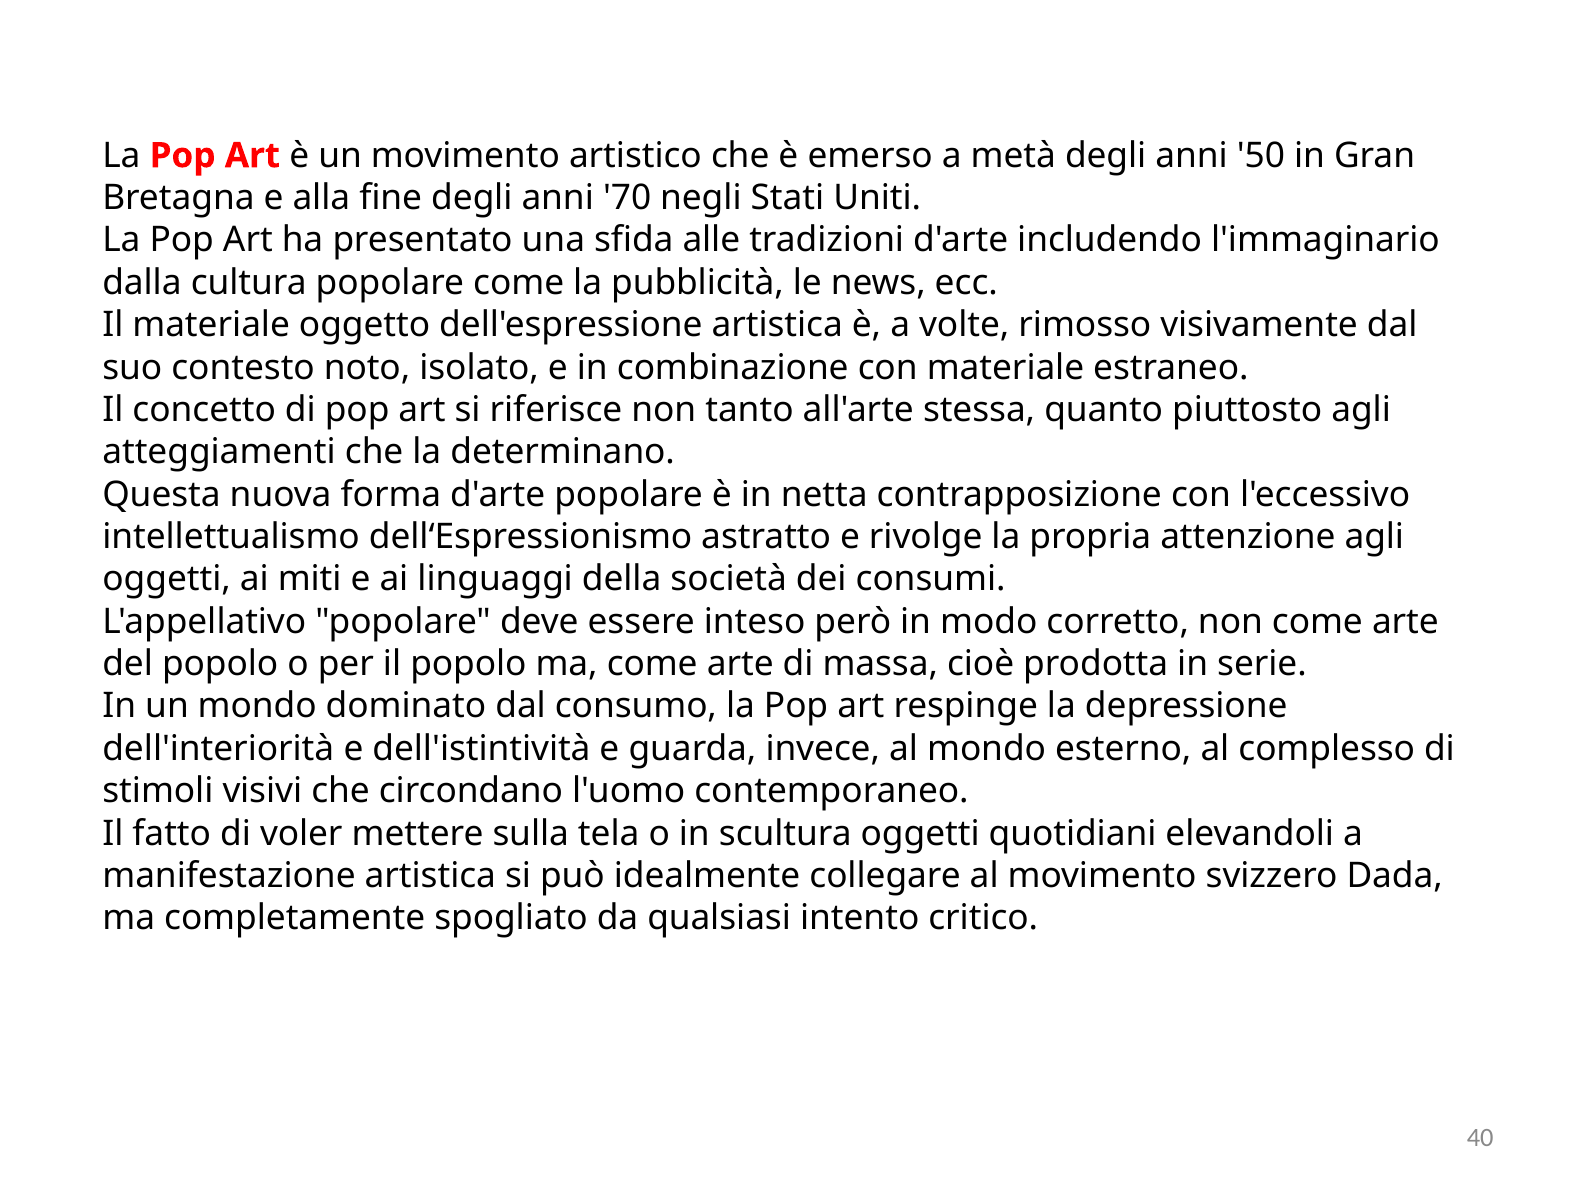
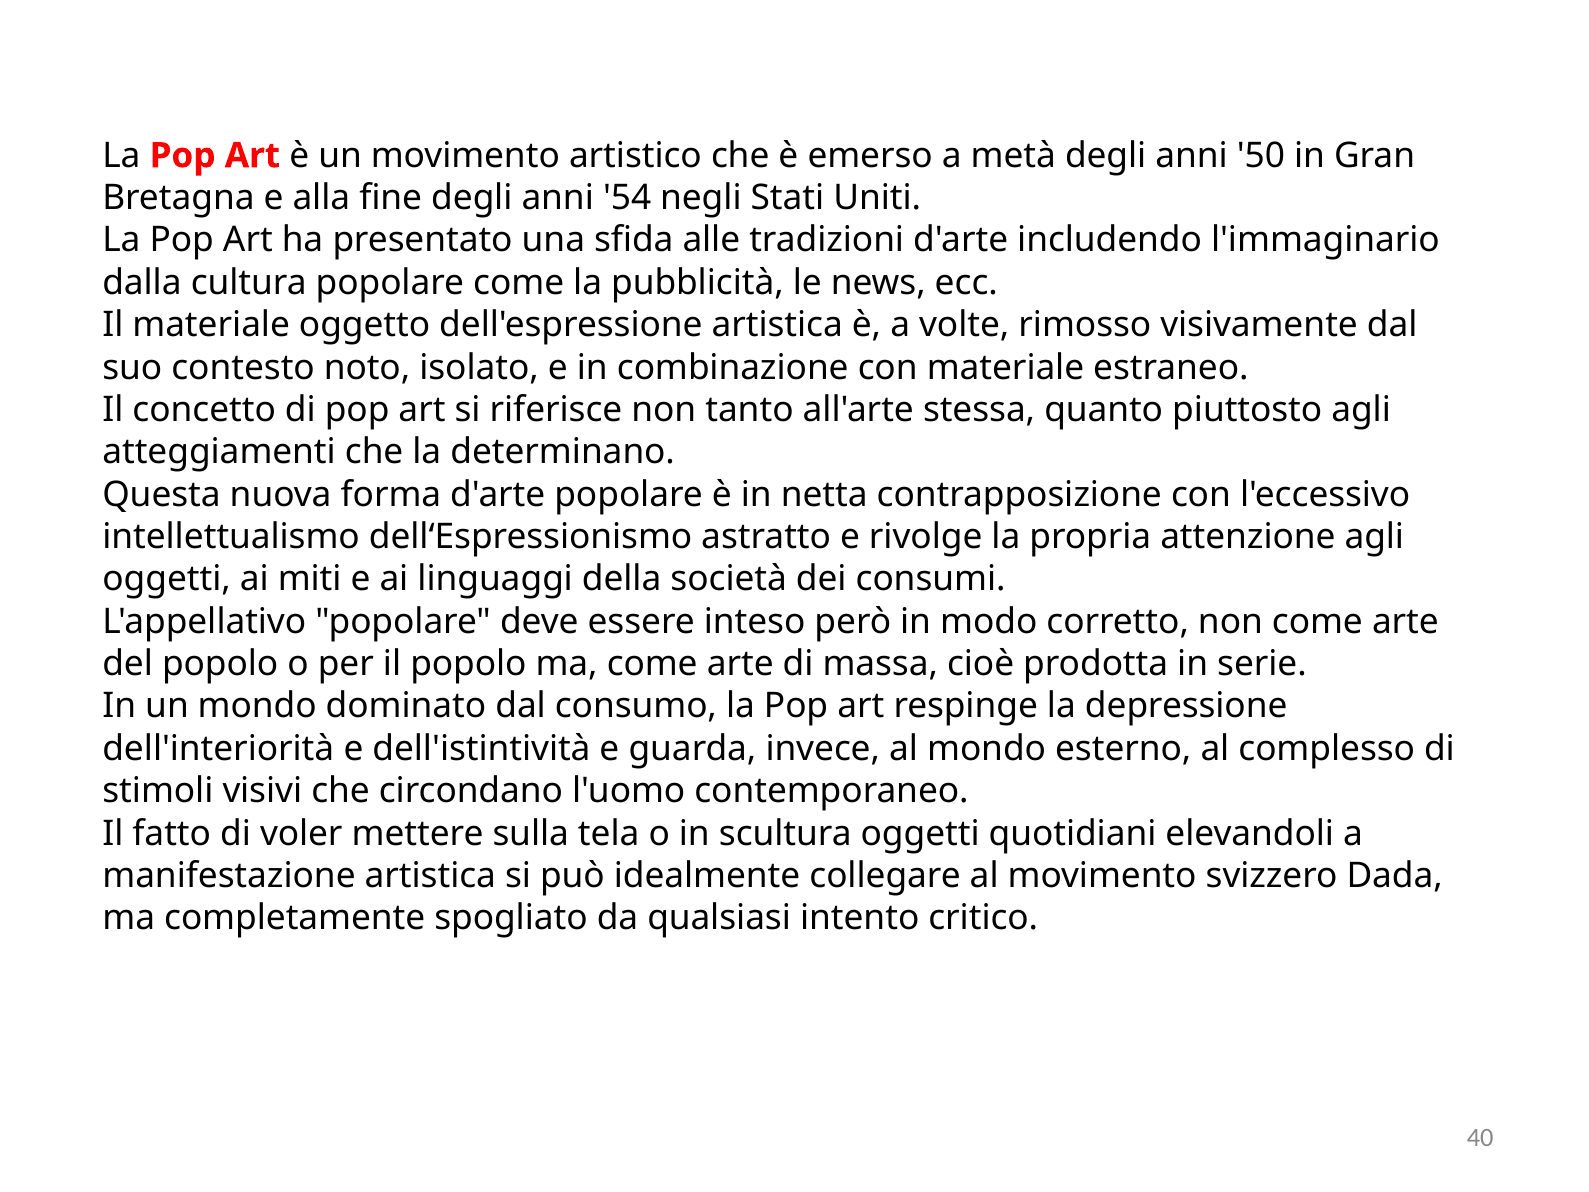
70: 70 -> 54
